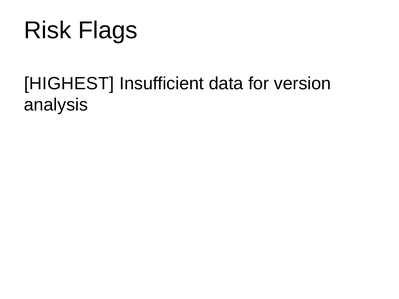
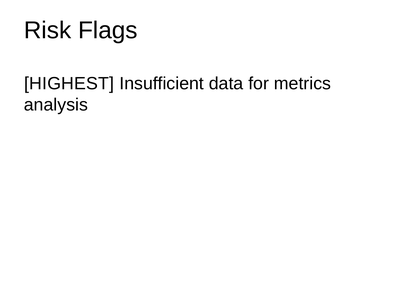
version: version -> metrics
